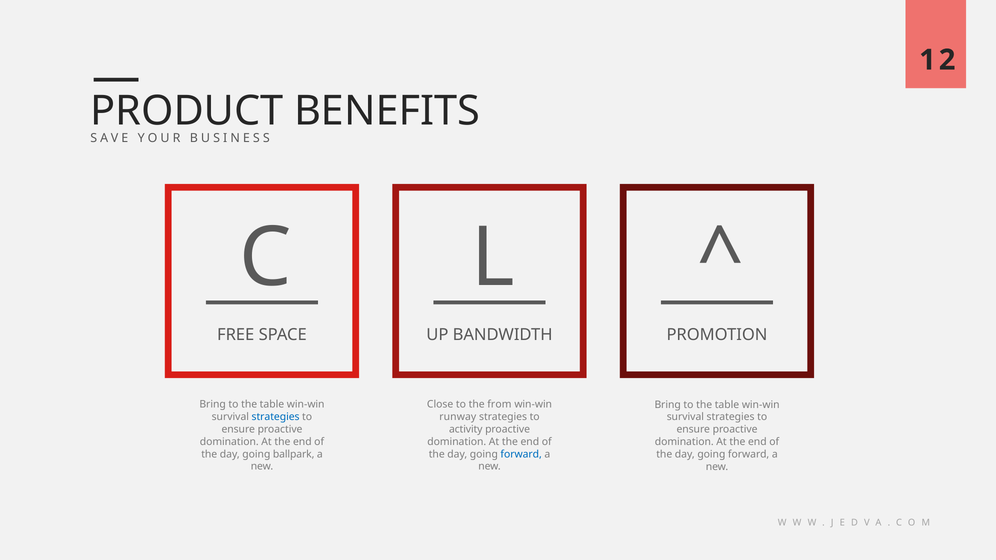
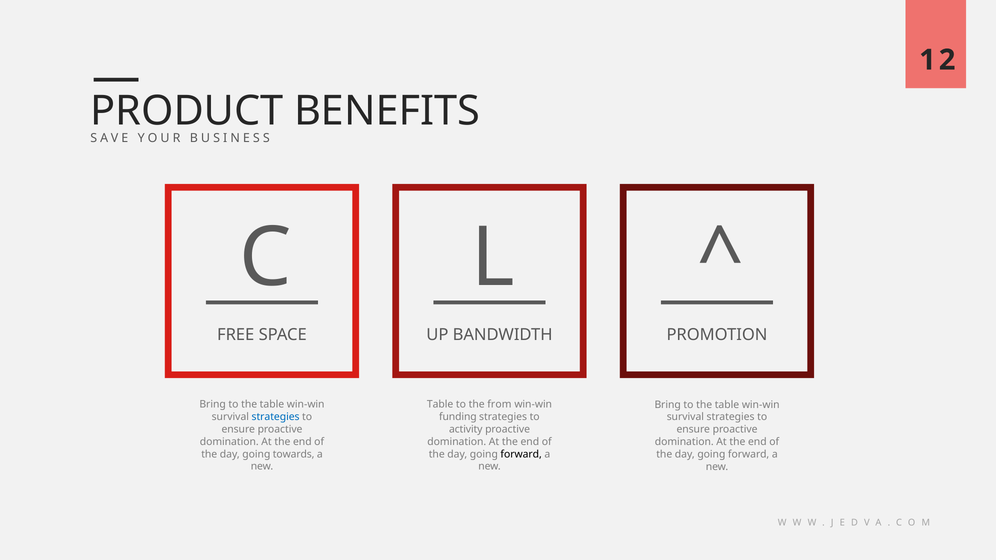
Close at (440, 404): Close -> Table
runway: runway -> funding
ballpark: ballpark -> towards
forward at (521, 454) colour: blue -> black
